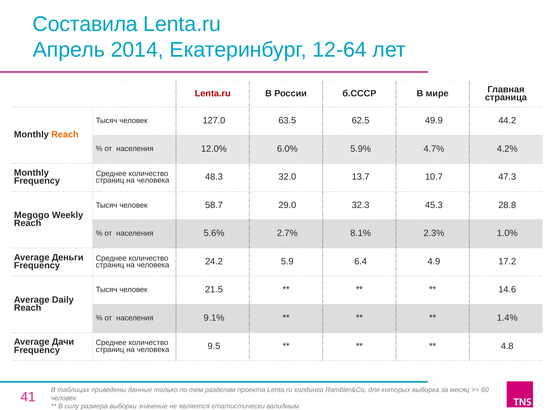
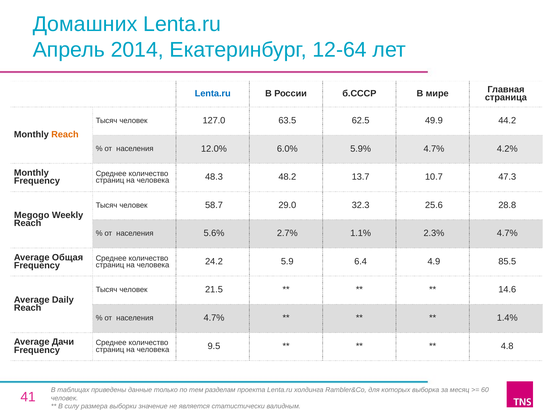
Составила: Составила -> Домашних
Lenta.ru at (213, 94) colour: red -> blue
32.0: 32.0 -> 48.2
45.3: 45.3 -> 25.6
8.1%: 8.1% -> 1.1%
2.3% 1.0%: 1.0% -> 4.7%
Деньги: Деньги -> Общая
17.2: 17.2 -> 85.5
населения 9.1%: 9.1% -> 4.7%
